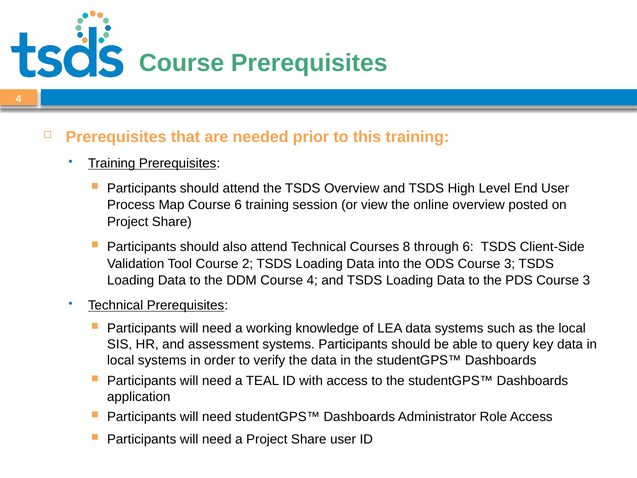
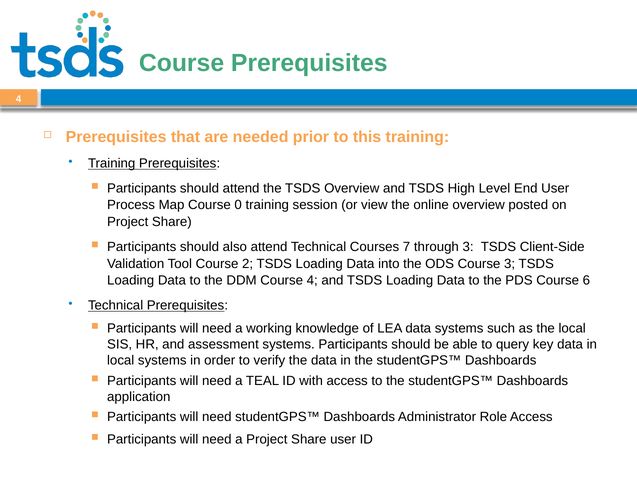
Course 6: 6 -> 0
8: 8 -> 7
through 6: 6 -> 3
PDS Course 3: 3 -> 6
